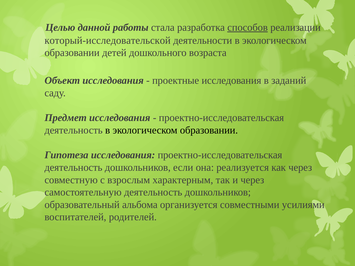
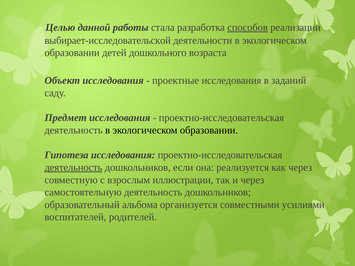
который-исследовательской: который-исследовательской -> выбирает-исследовательской
деятельность at (73, 168) underline: none -> present
характерным: характерным -> иллюстрации
